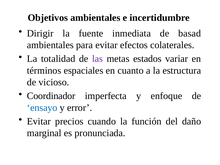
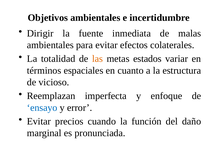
basad: basad -> malas
las colour: purple -> orange
Coordinador: Coordinador -> Reemplazan
